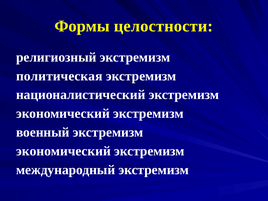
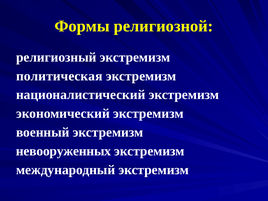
целостности: целостности -> религиозной
экономический at (63, 151): экономический -> невооруженных
